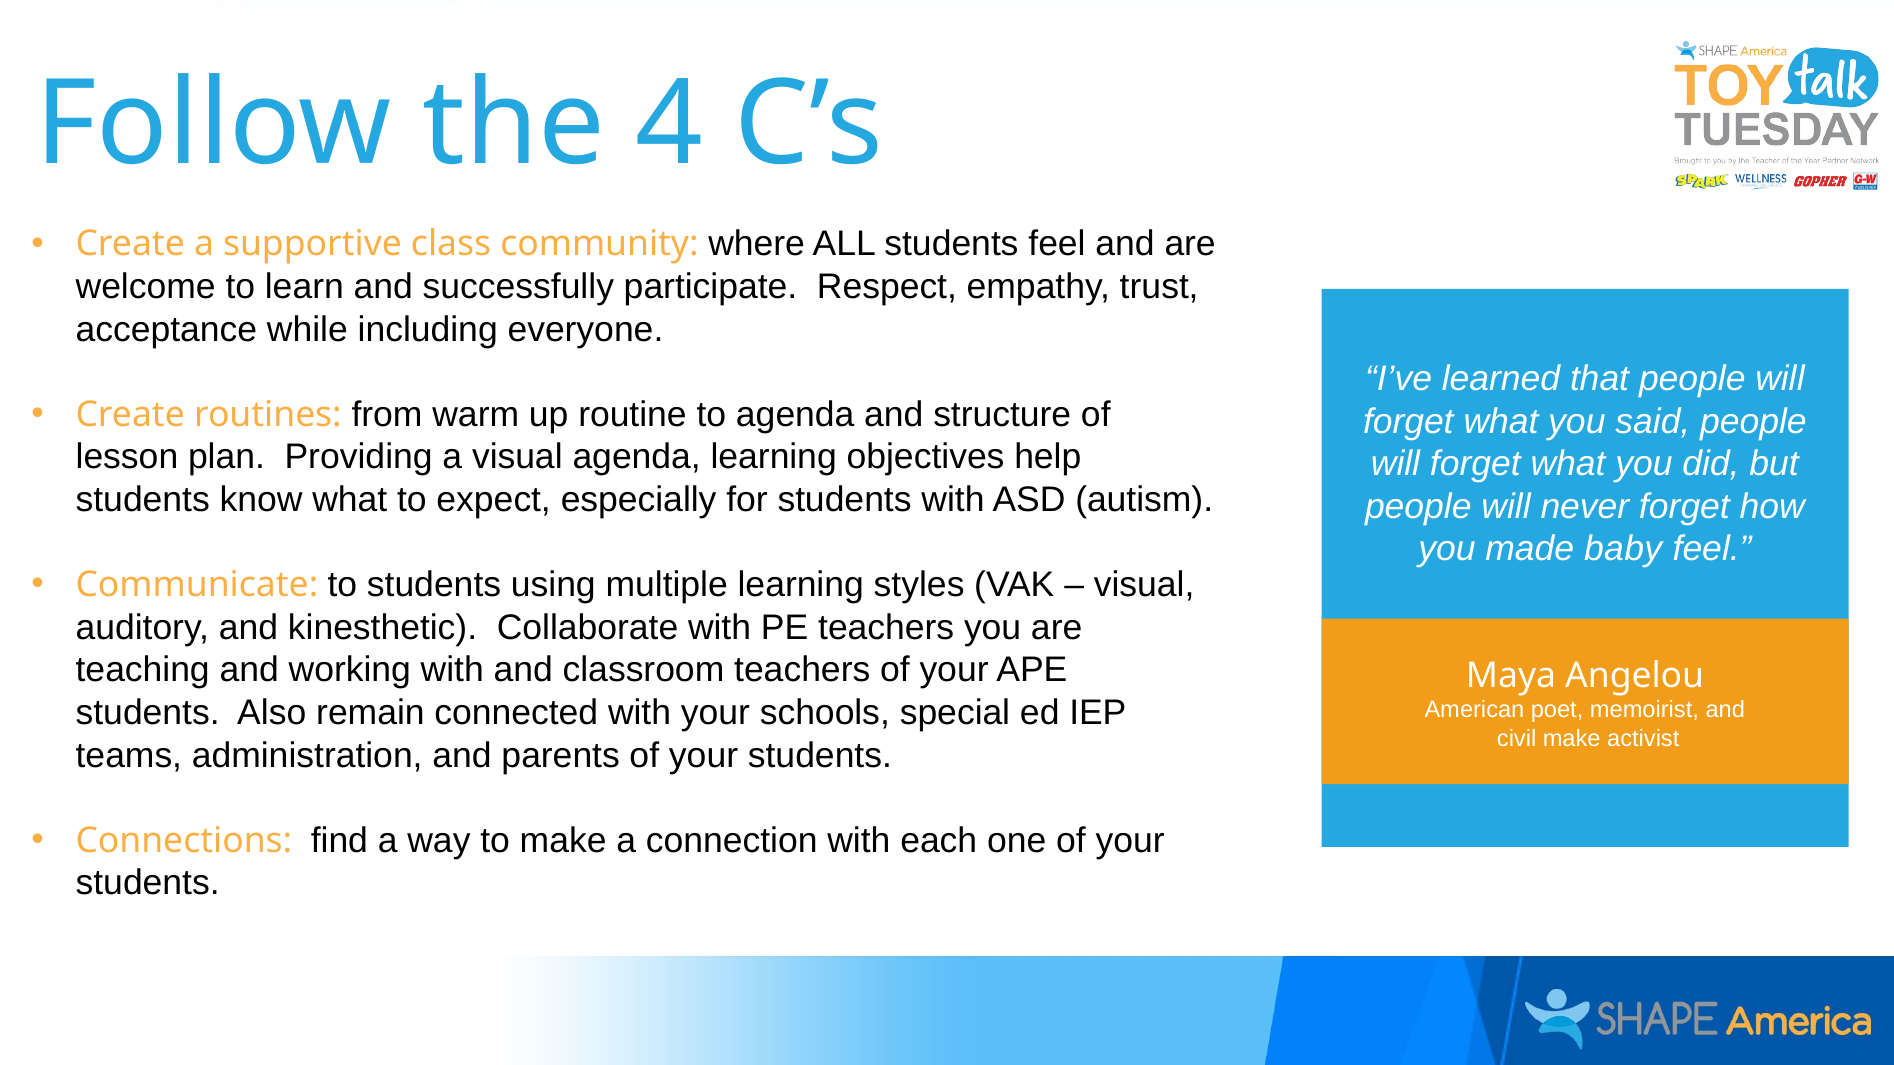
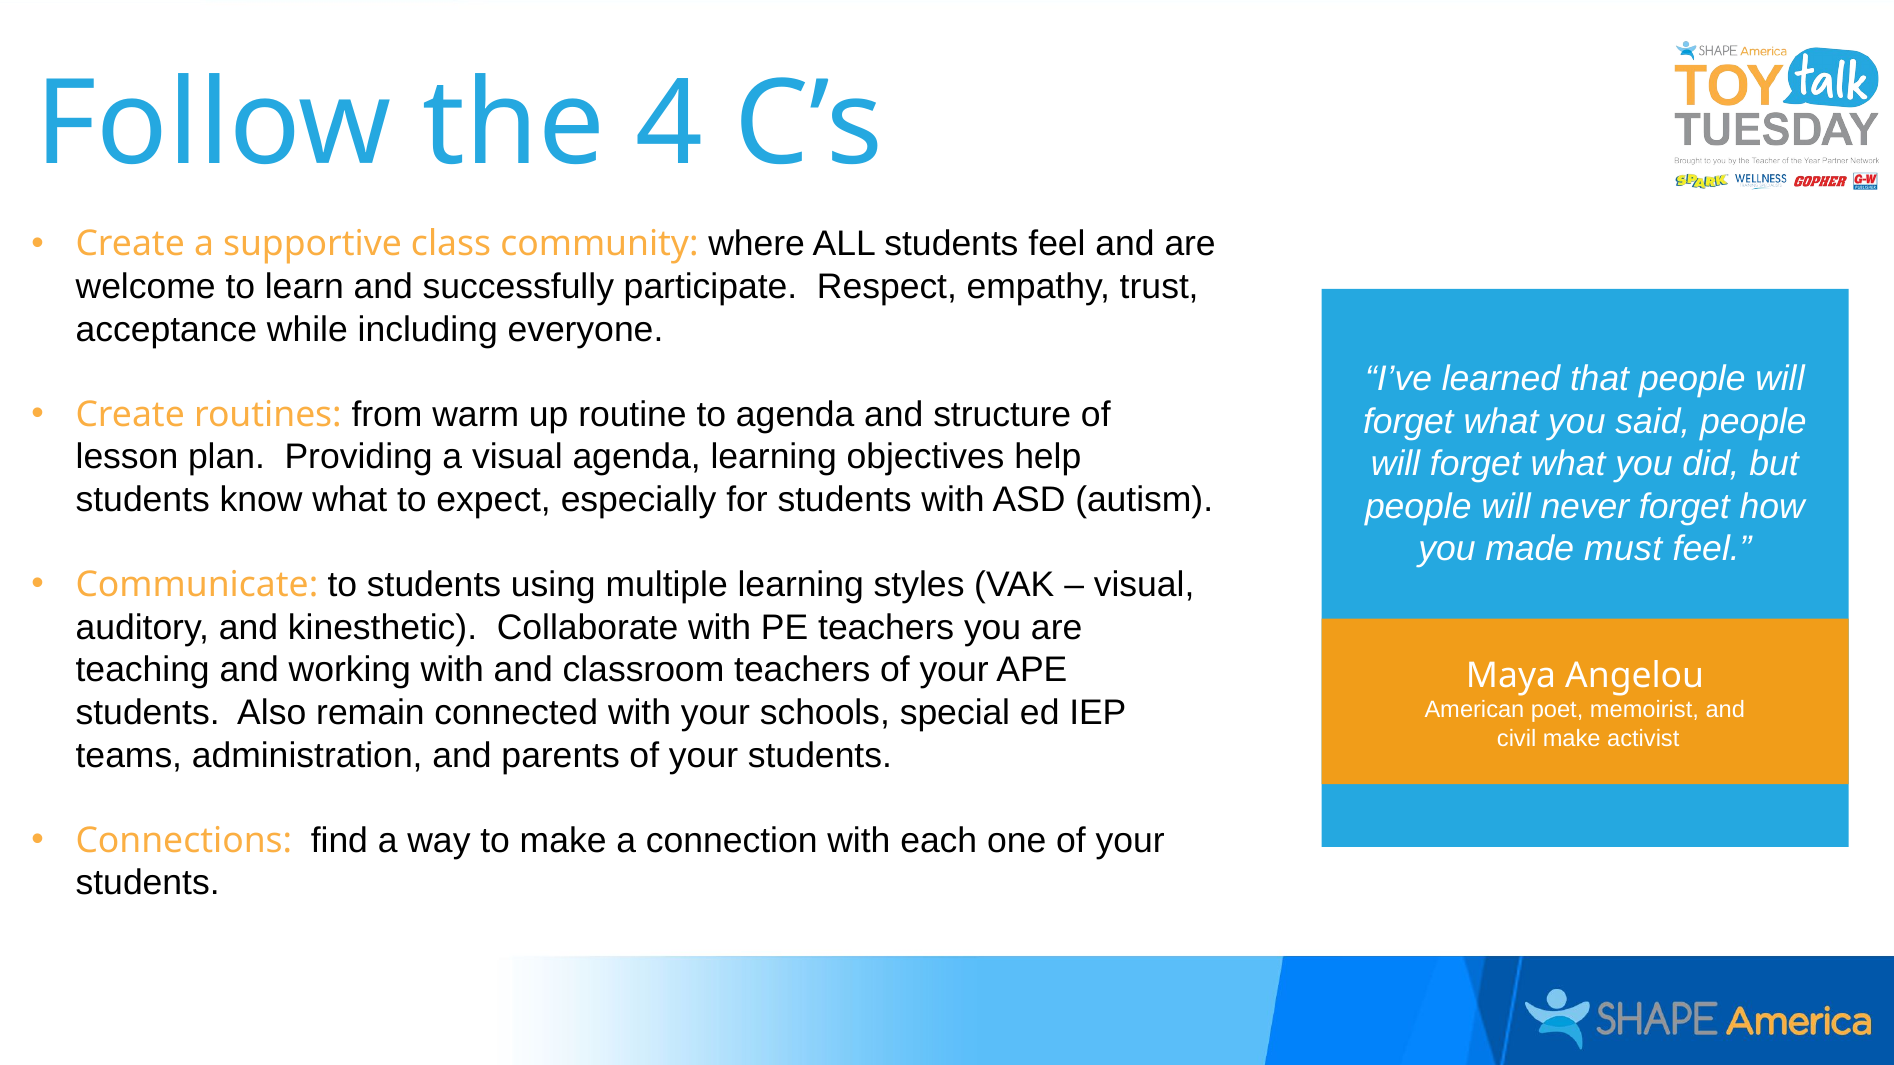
baby: baby -> must
